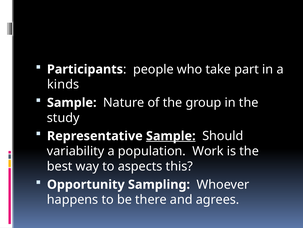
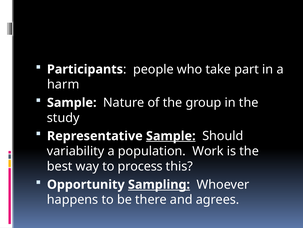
kinds: kinds -> harm
aspects: aspects -> process
Sampling underline: none -> present
